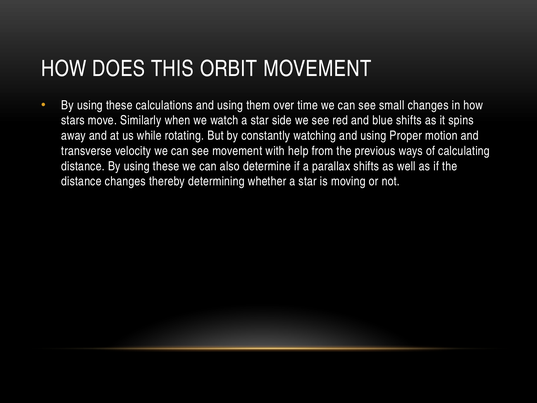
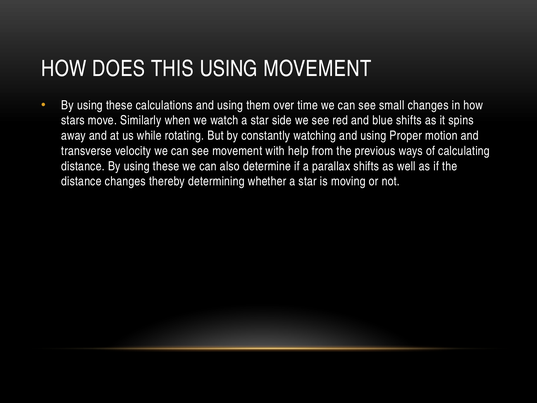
THIS ORBIT: ORBIT -> USING
